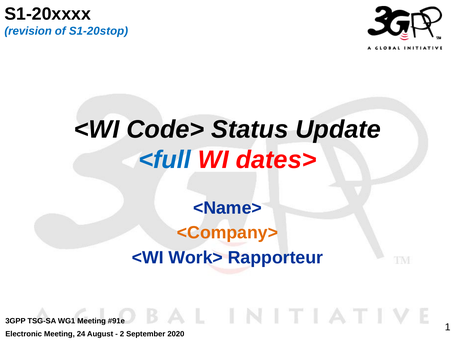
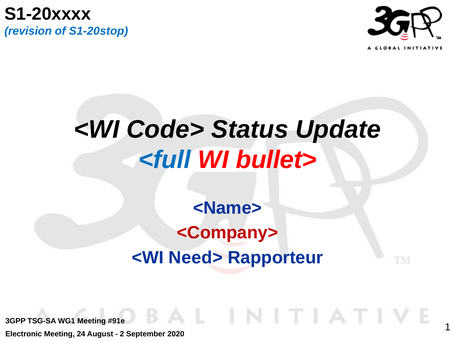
dates>: dates> -> bullet>
<Company> colour: orange -> red
Work>: Work> -> Need>
